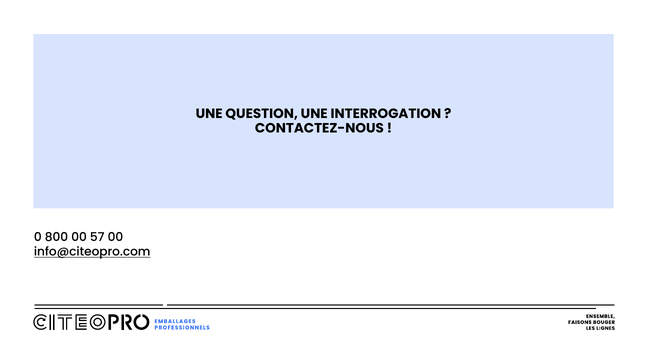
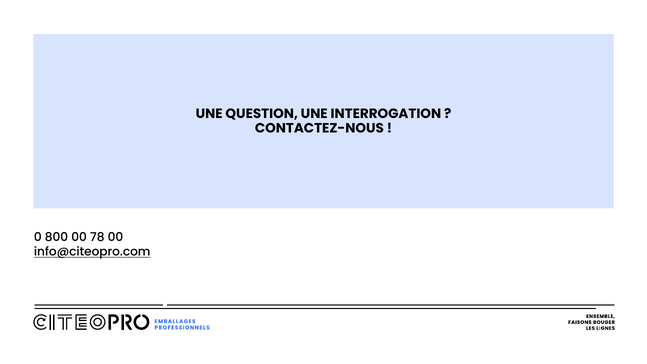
57: 57 -> 78
